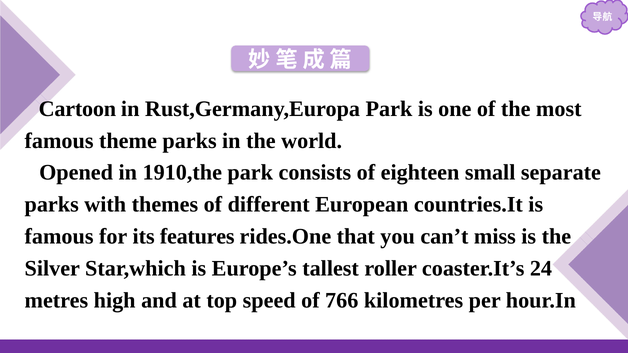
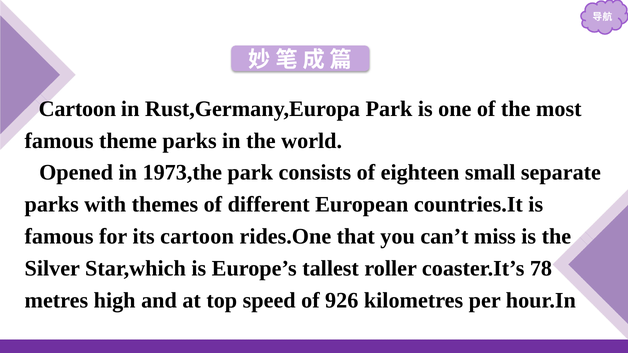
1910,the: 1910,the -> 1973,the
its features: features -> cartoon
24: 24 -> 78
766: 766 -> 926
